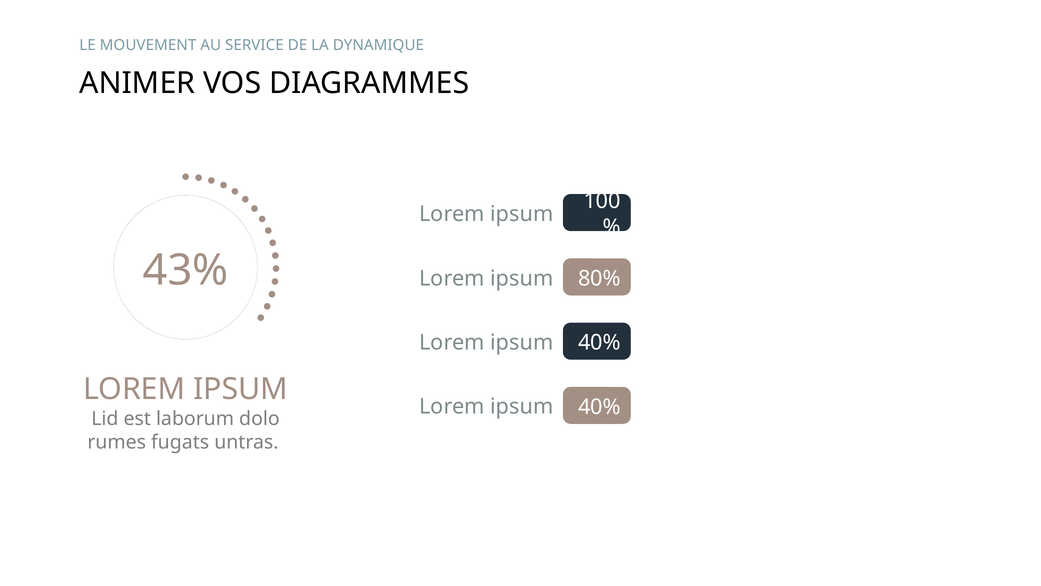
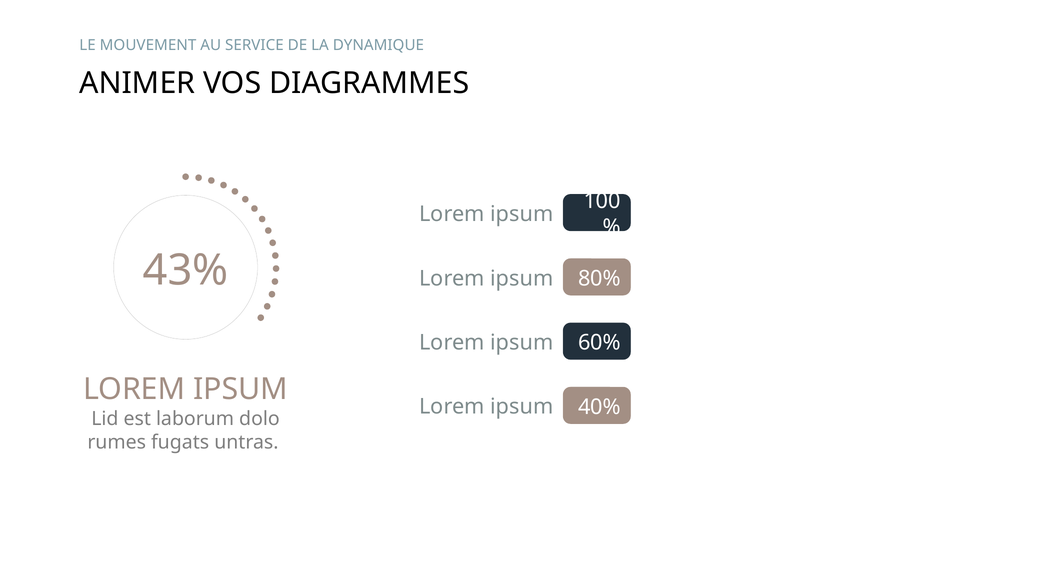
40% at (599, 342): 40% -> 60%
